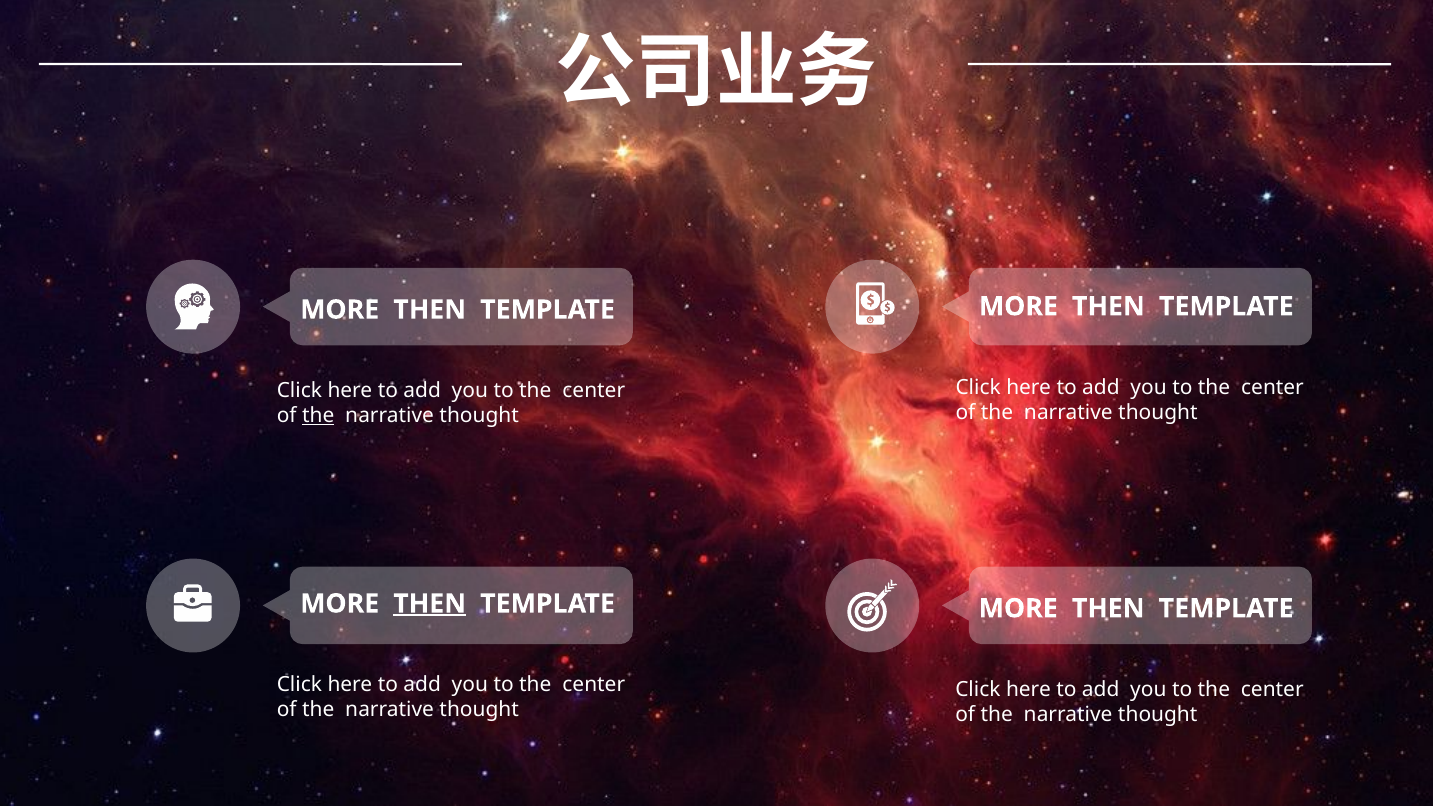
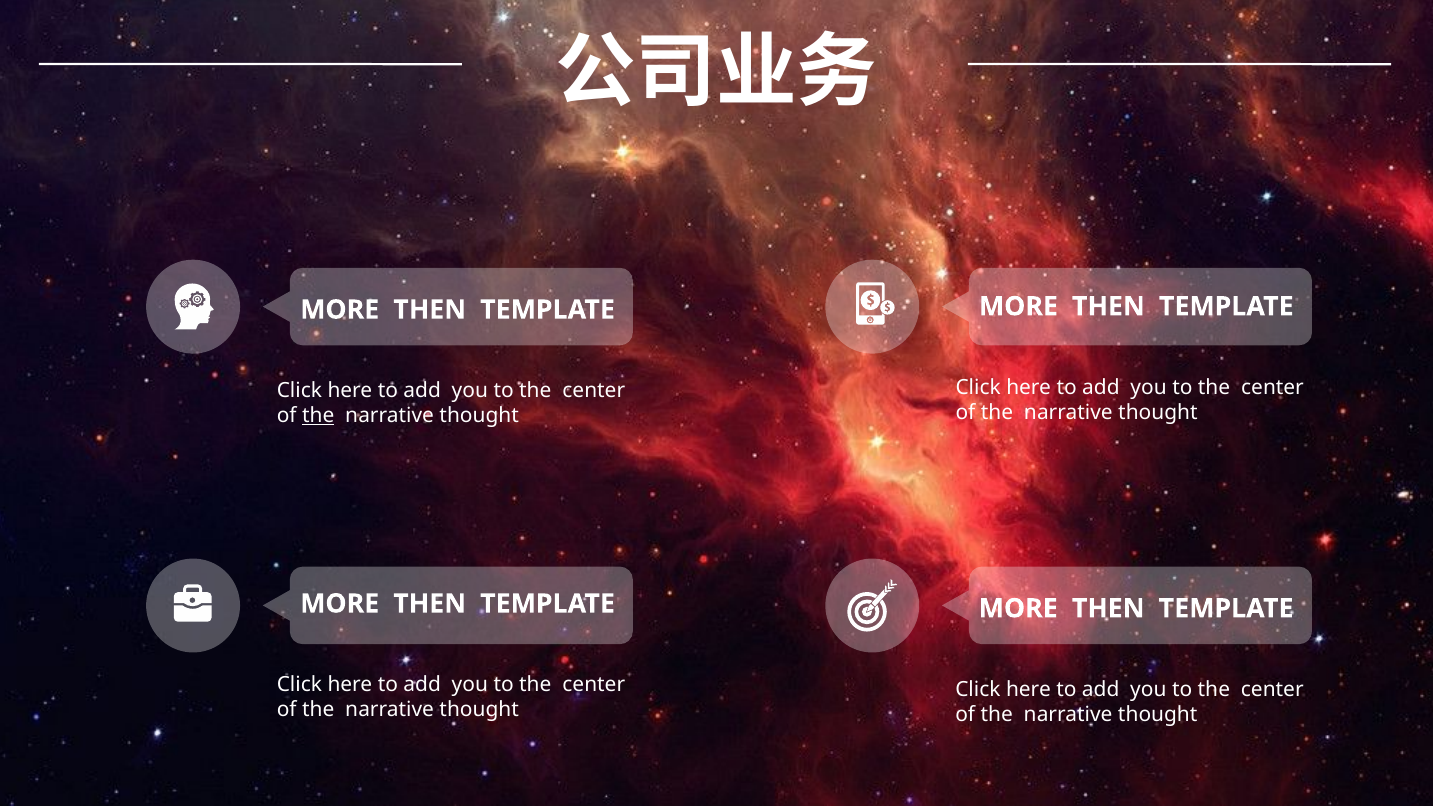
THEN at (430, 604) underline: present -> none
